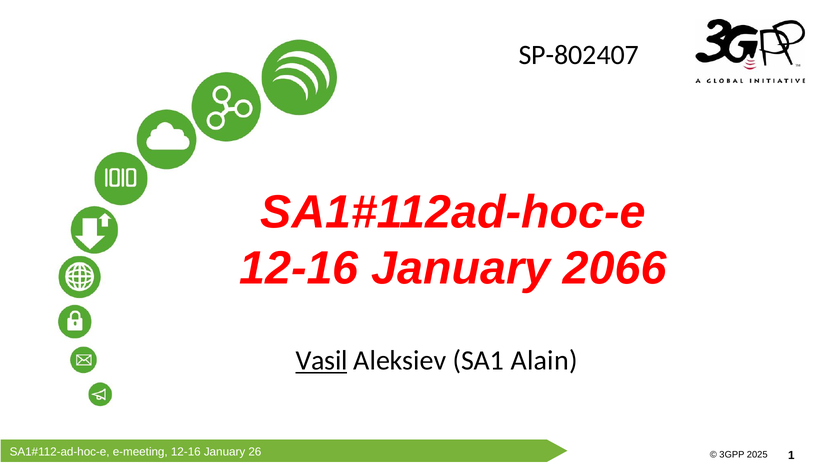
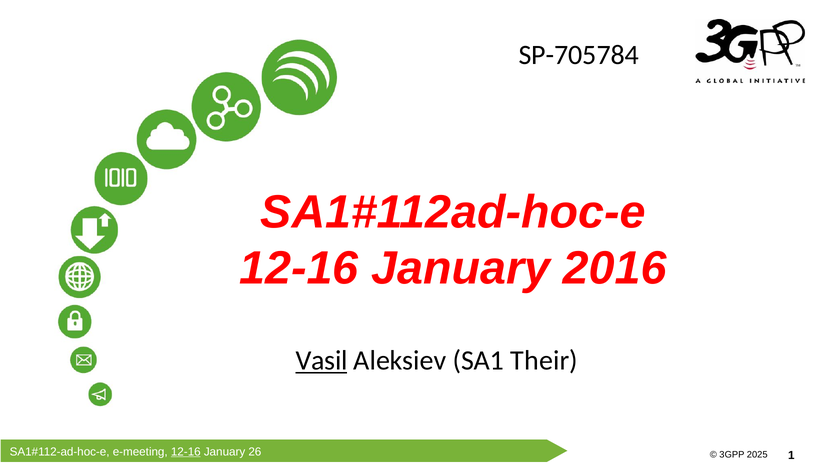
SP-802407: SP-802407 -> SP-705784
2066: 2066 -> 2016
Alain: Alain -> Their
12-16 at (186, 451) underline: none -> present
